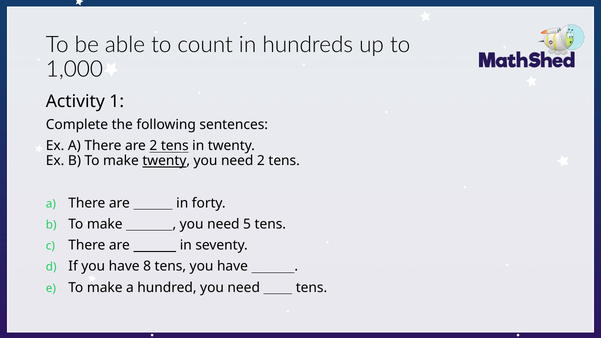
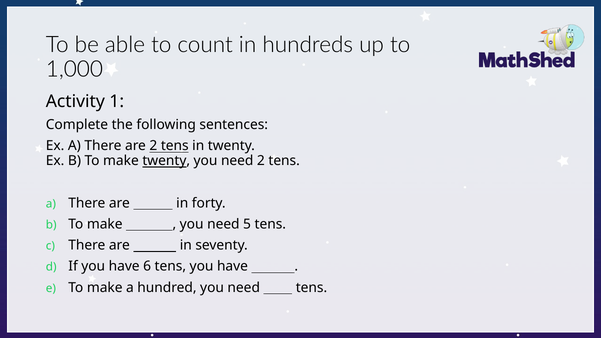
8: 8 -> 6
